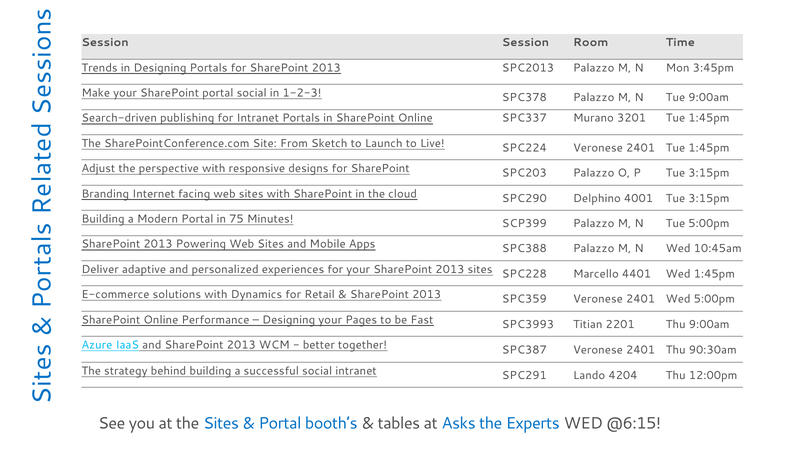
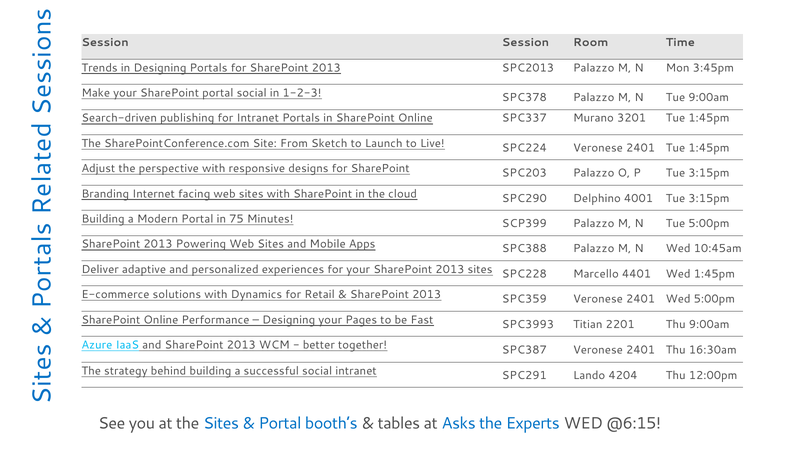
90:30am: 90:30am -> 16:30am
